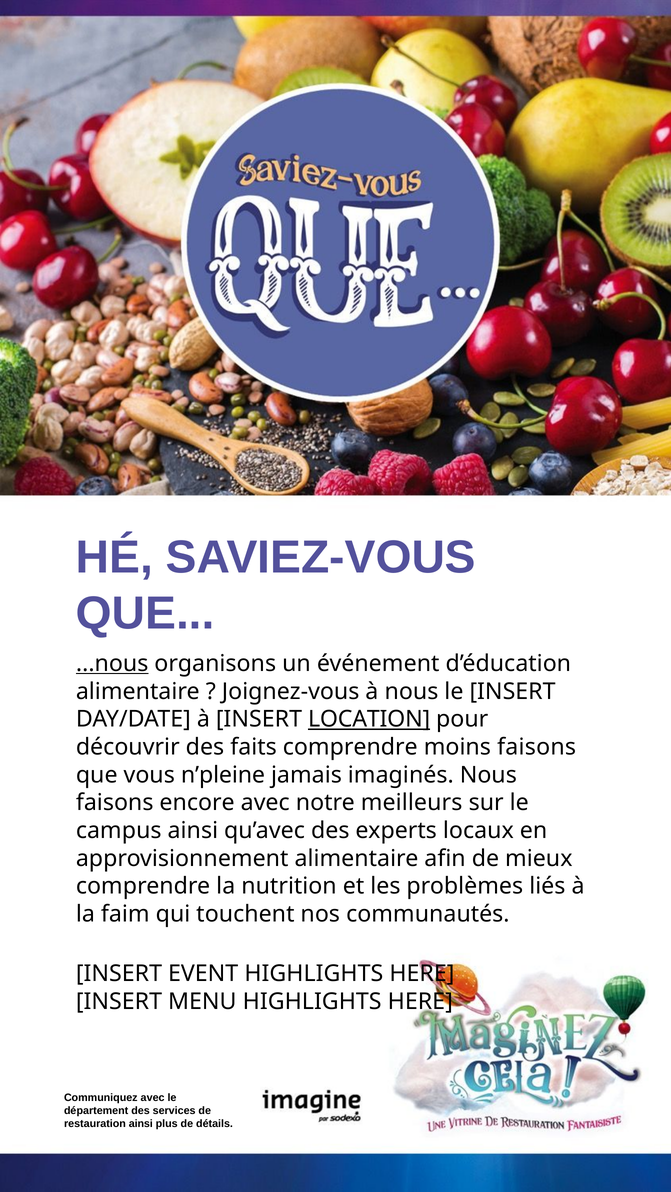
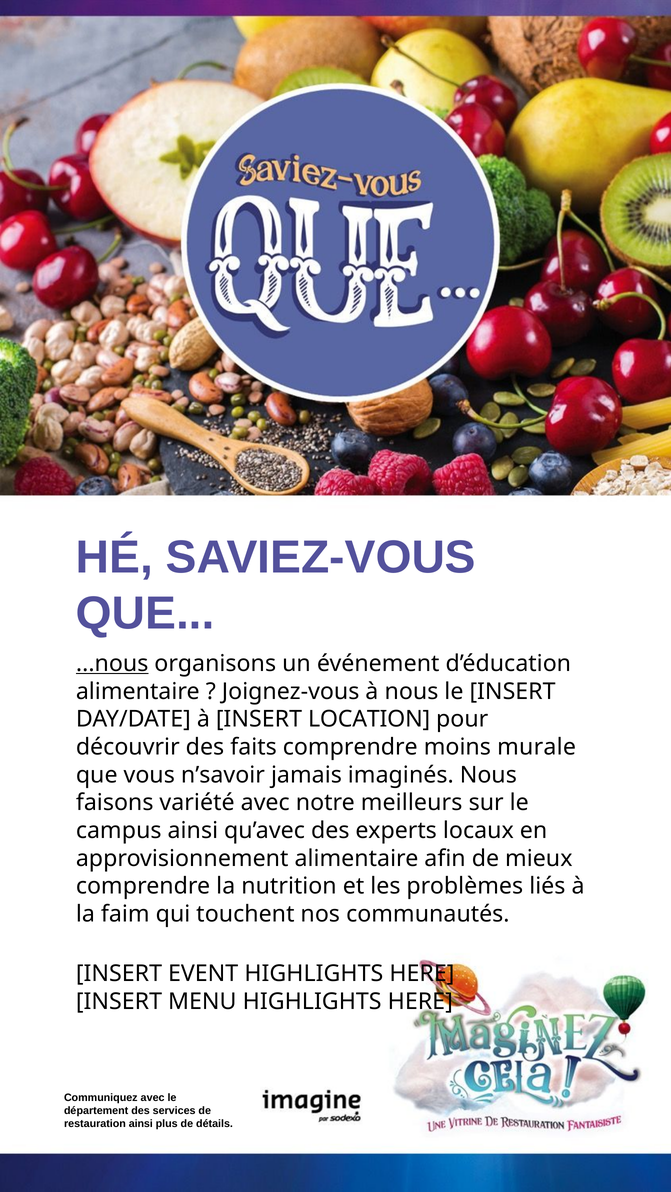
LOCATION underline: present -> none
moins faisons: faisons -> murale
n’pleine: n’pleine -> n’savoir
encore: encore -> variété
